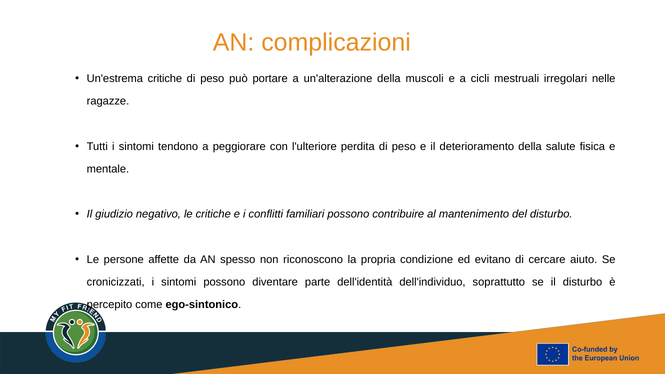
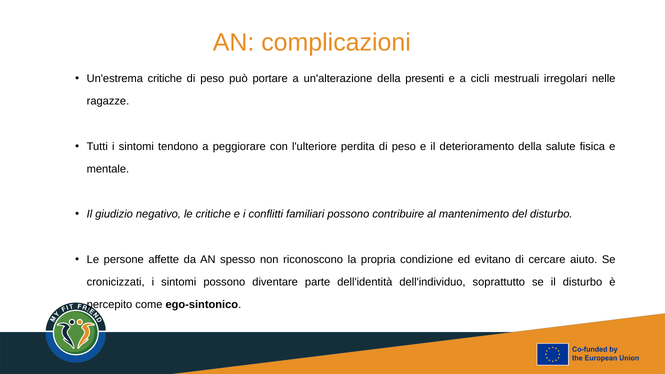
muscoli: muscoli -> presenti
